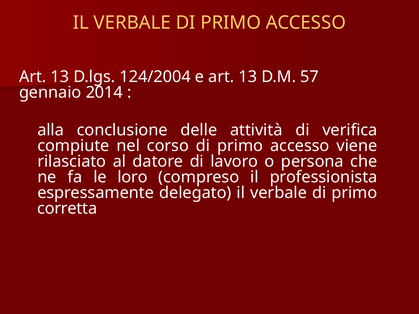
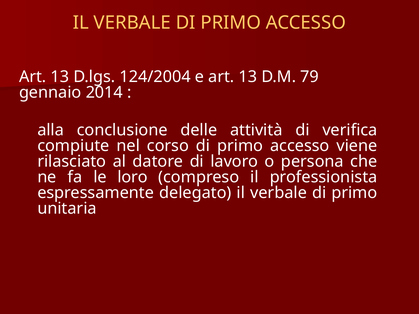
57: 57 -> 79
corretta: corretta -> unitaria
